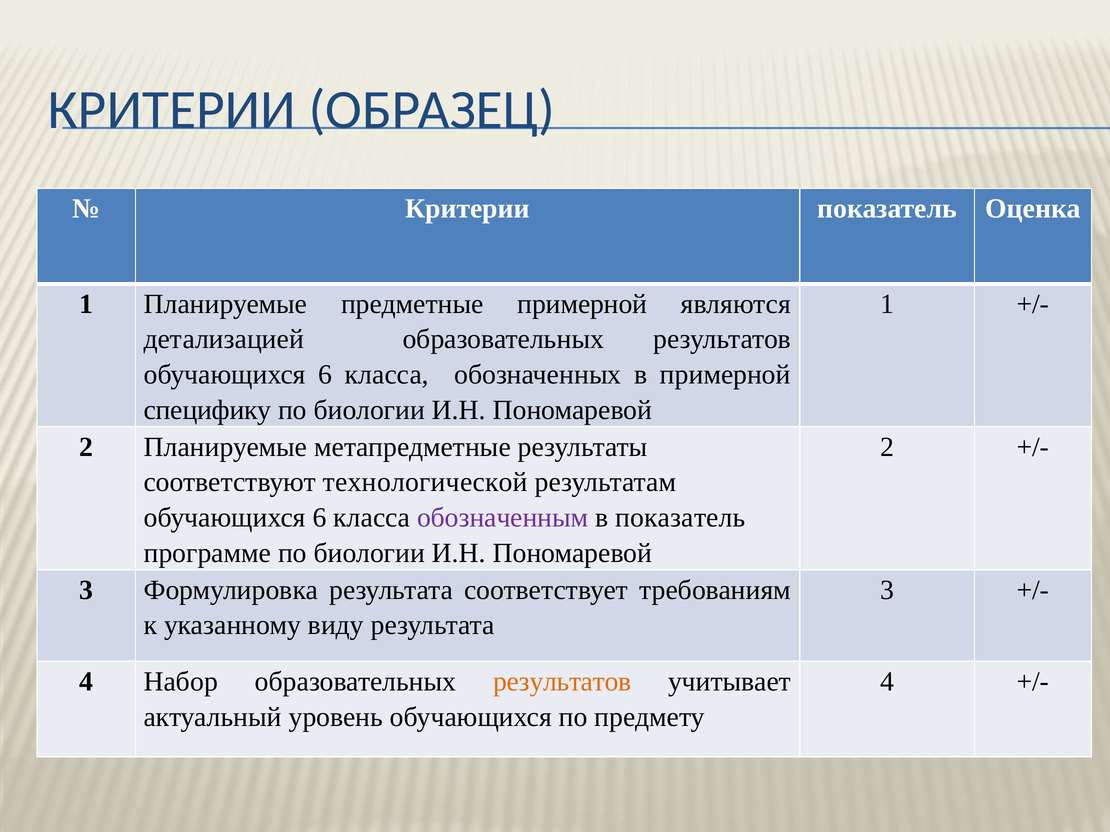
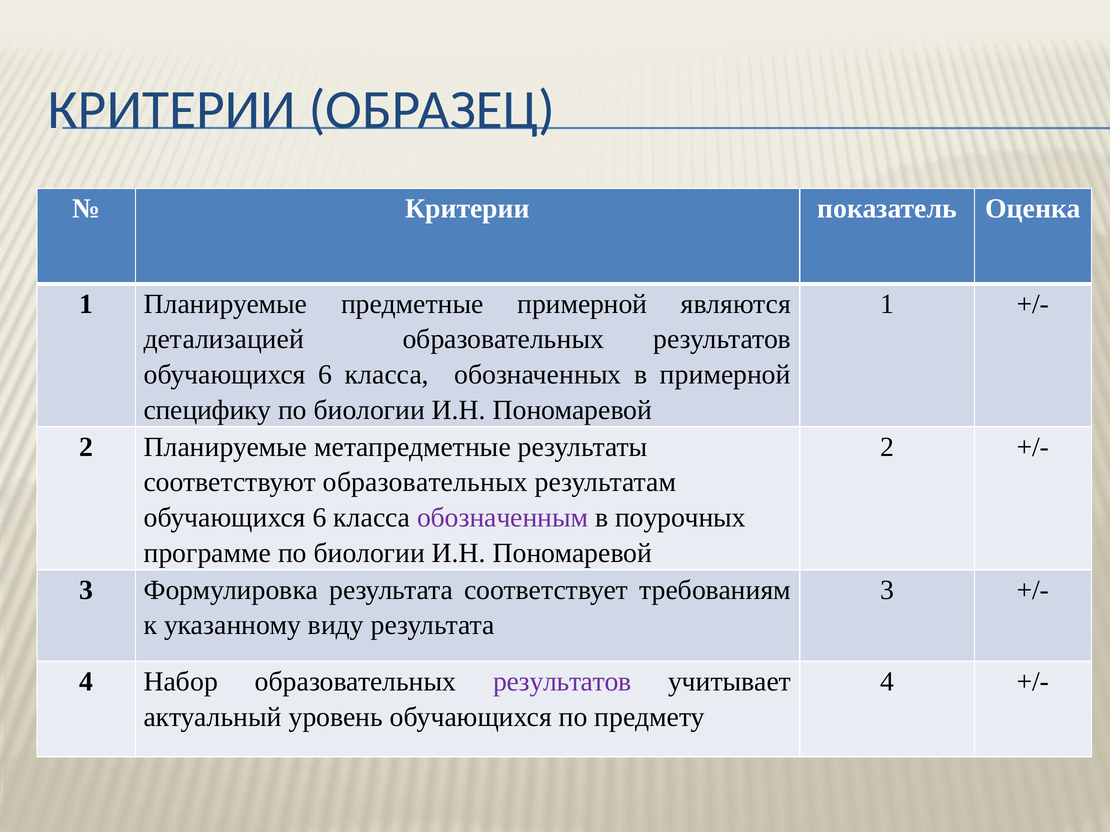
соответствуют технологической: технологической -> образовательных
в показатель: показатель -> поурочных
результатов at (562, 682) colour: orange -> purple
